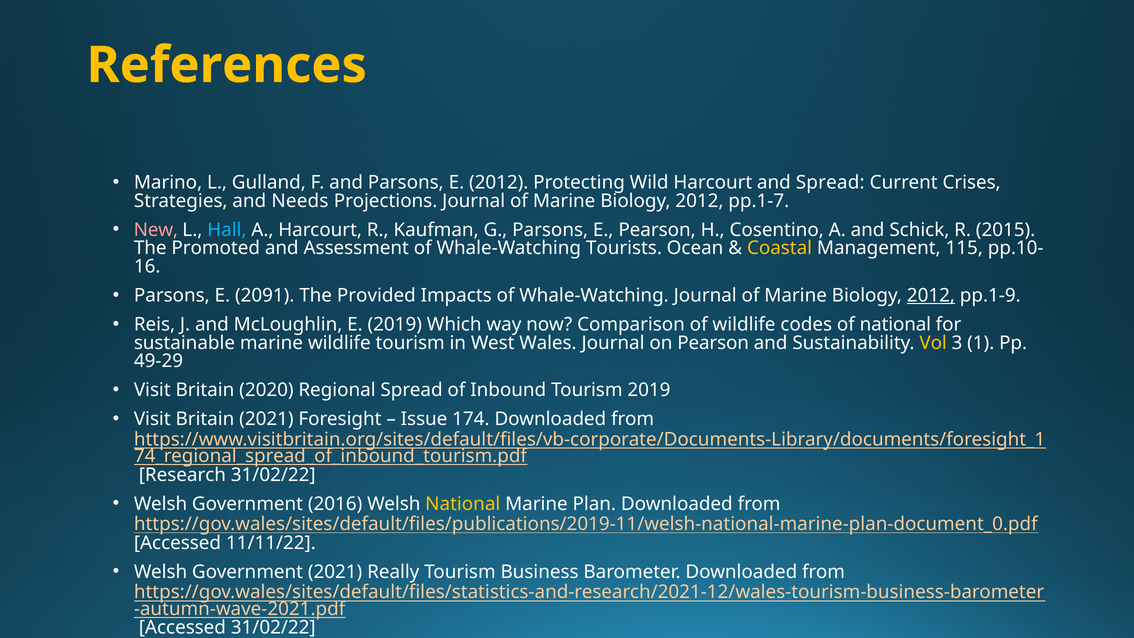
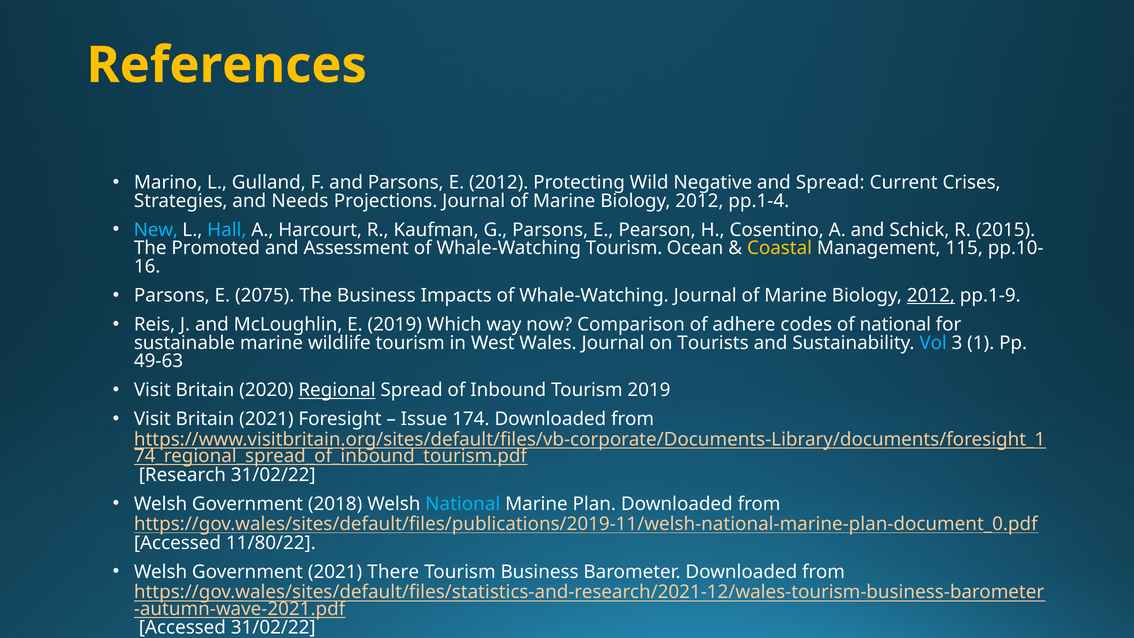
Wild Harcourt: Harcourt -> Negative
pp.1-7: pp.1-7 -> pp.1-4
New colour: pink -> light blue
Whale-Watching Tourists: Tourists -> Tourism
2091: 2091 -> 2075
The Provided: Provided -> Business
of wildlife: wildlife -> adhere
on Pearson: Pearson -> Tourists
Vol colour: yellow -> light blue
49-29: 49-29 -> 49-63
Regional underline: none -> present
2016: 2016 -> 2018
National at (463, 504) colour: yellow -> light blue
11/11/22: 11/11/22 -> 11/80/22
Really: Really -> There
